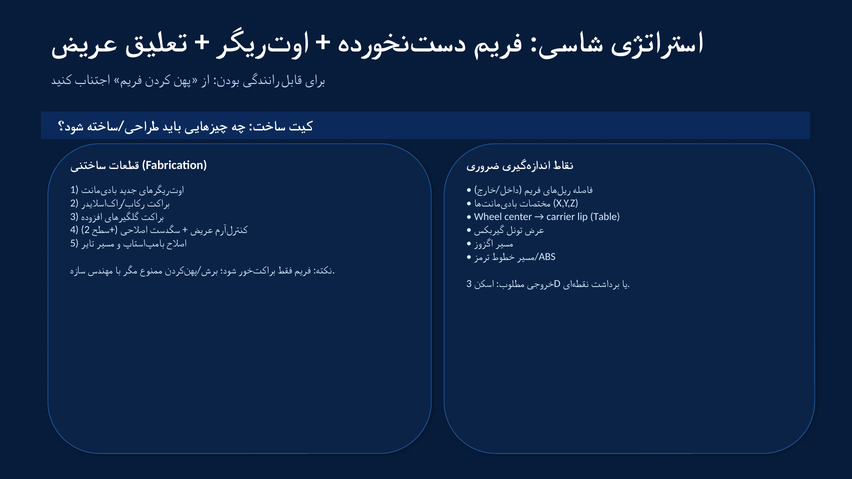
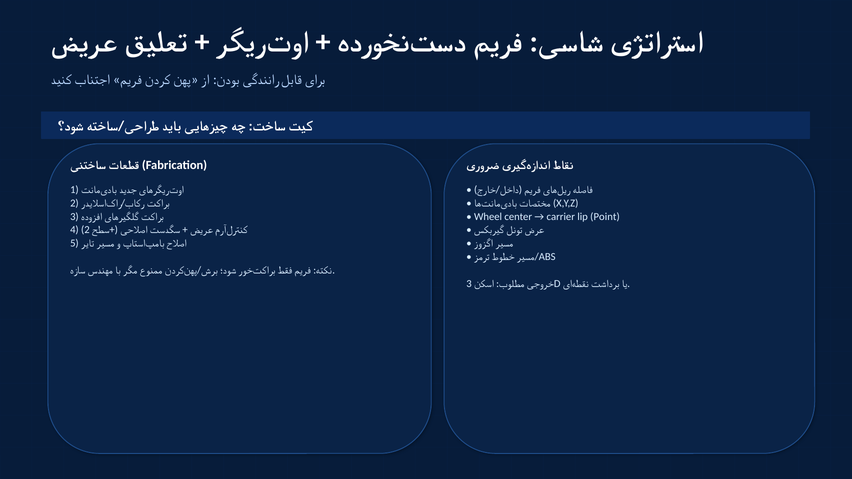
Table: Table -> Point
